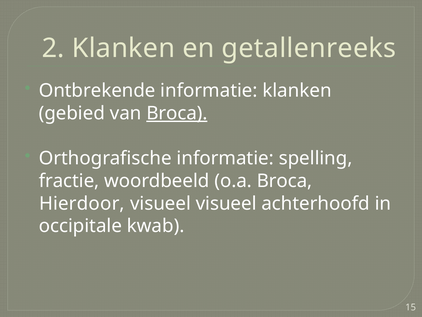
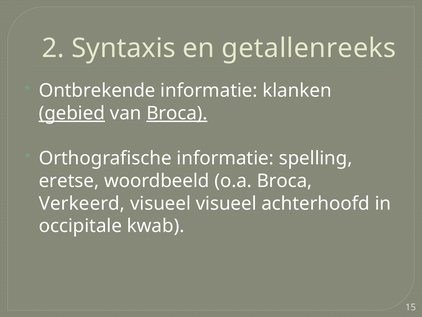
2 Klanken: Klanken -> Syntaxis
gebied underline: none -> present
fractie: fractie -> eretse
Hierdoor: Hierdoor -> Verkeerd
